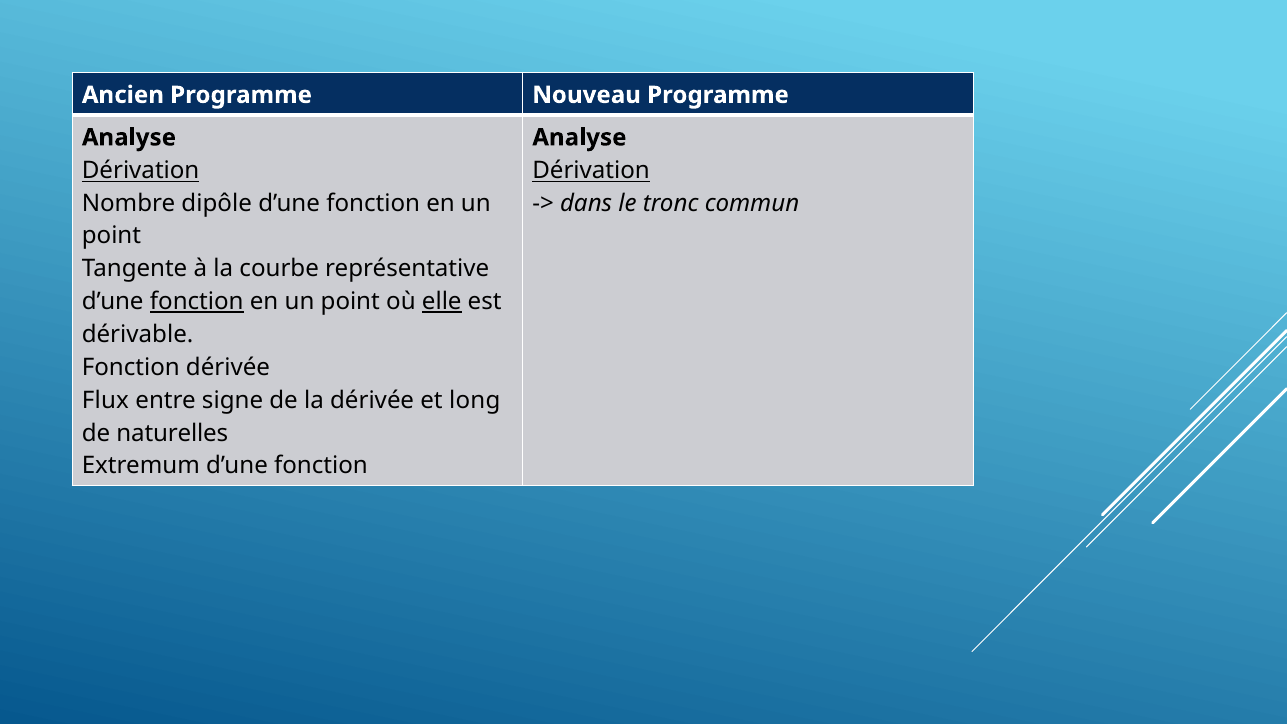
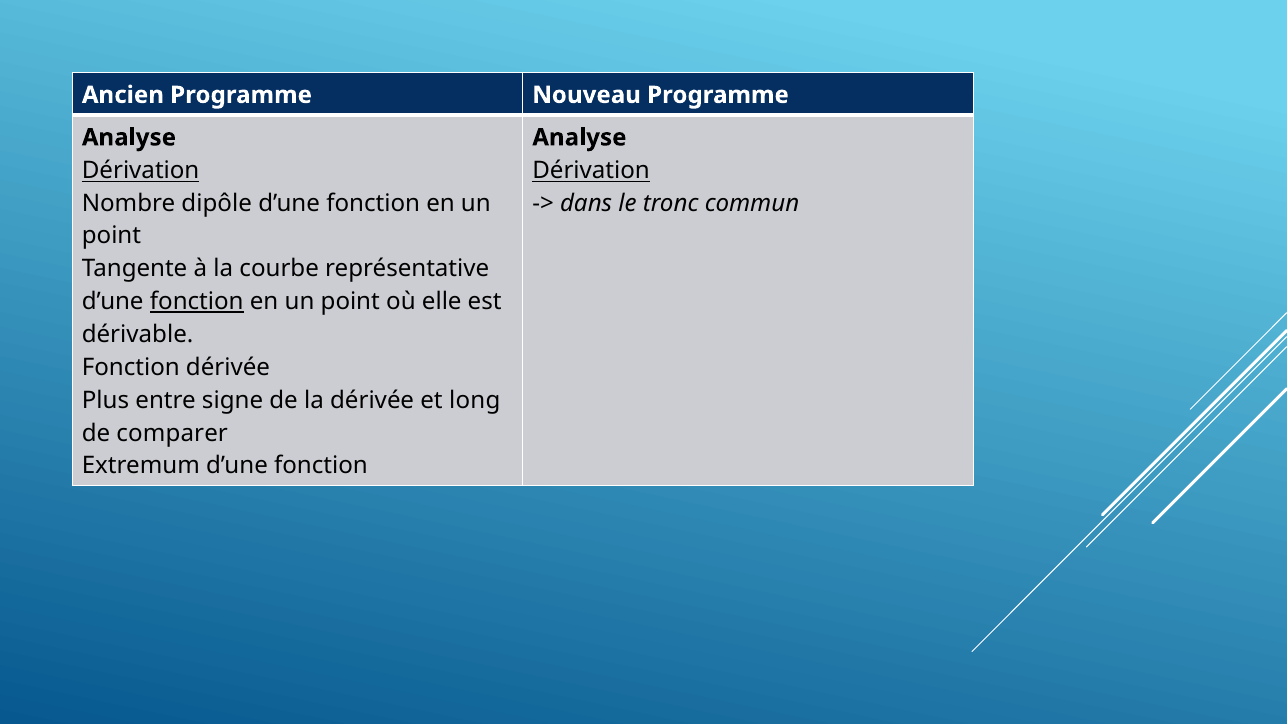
elle underline: present -> none
Flux: Flux -> Plus
naturelles: naturelles -> comparer
